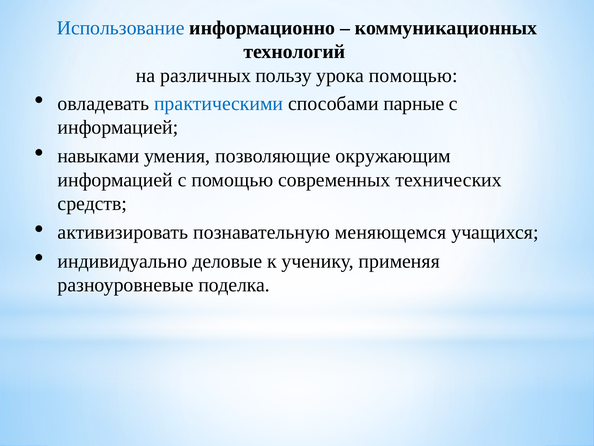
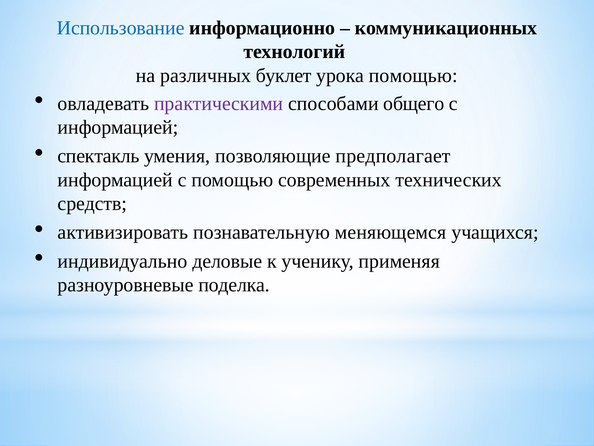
пользу: пользу -> буклет
практическими colour: blue -> purple
парные: парные -> общего
навыками: навыками -> спектакль
окружающим: окружающим -> предполагает
